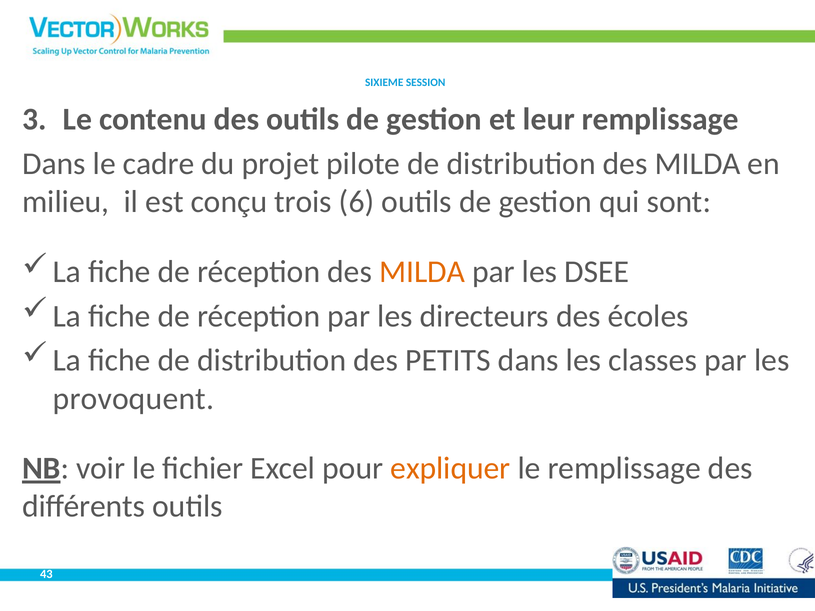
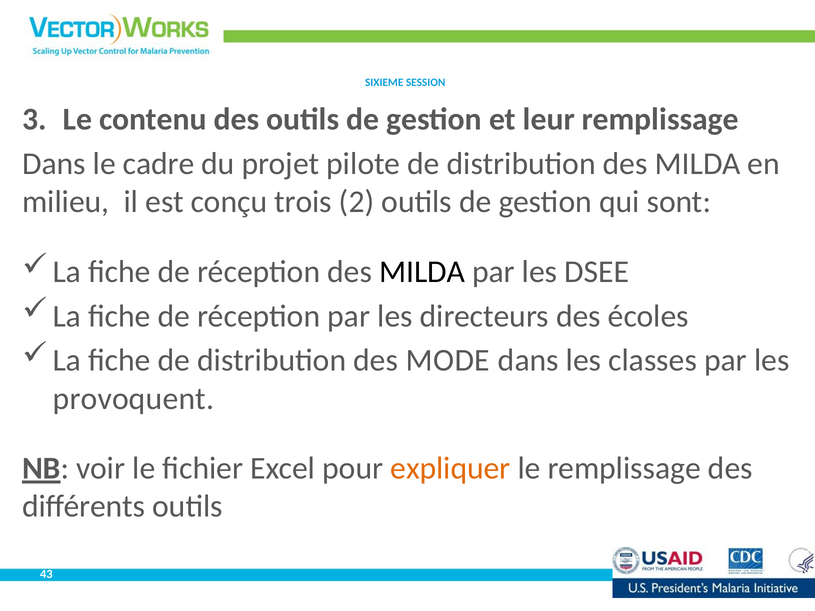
6: 6 -> 2
MILDA at (422, 272) colour: orange -> black
PETITS: PETITS -> MODE
